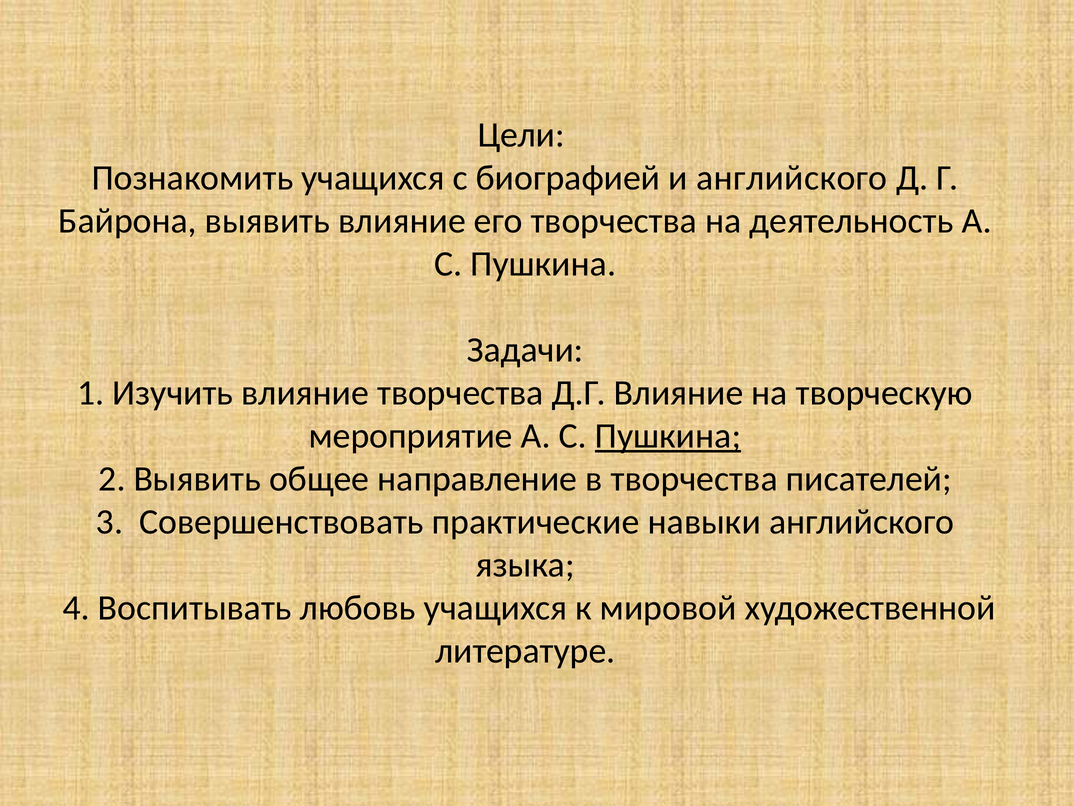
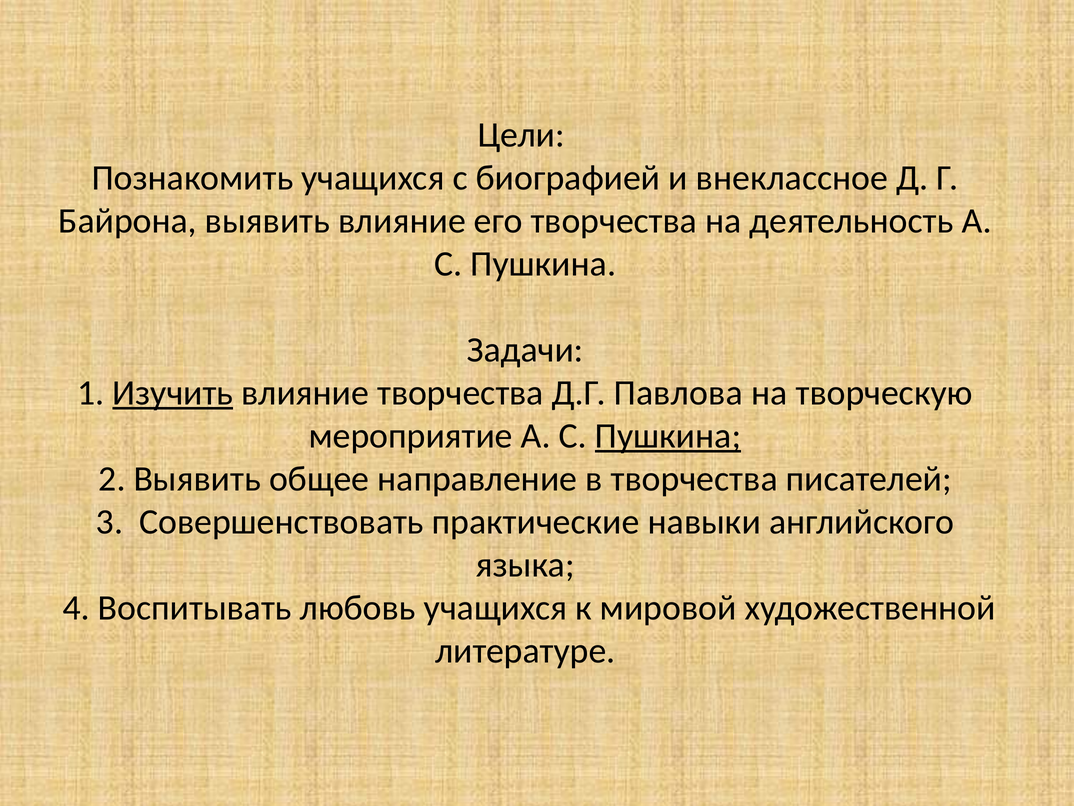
и английского: английского -> внеклассное
Изучить underline: none -> present
Д.Г Влияние: Влияние -> Павлова
